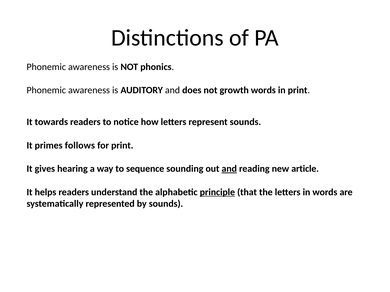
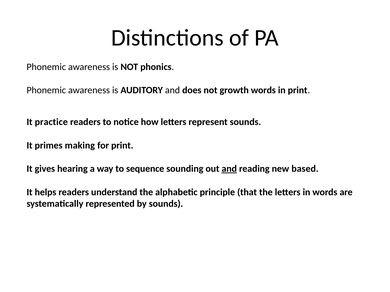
towards: towards -> practice
follows: follows -> making
article: article -> based
principle underline: present -> none
